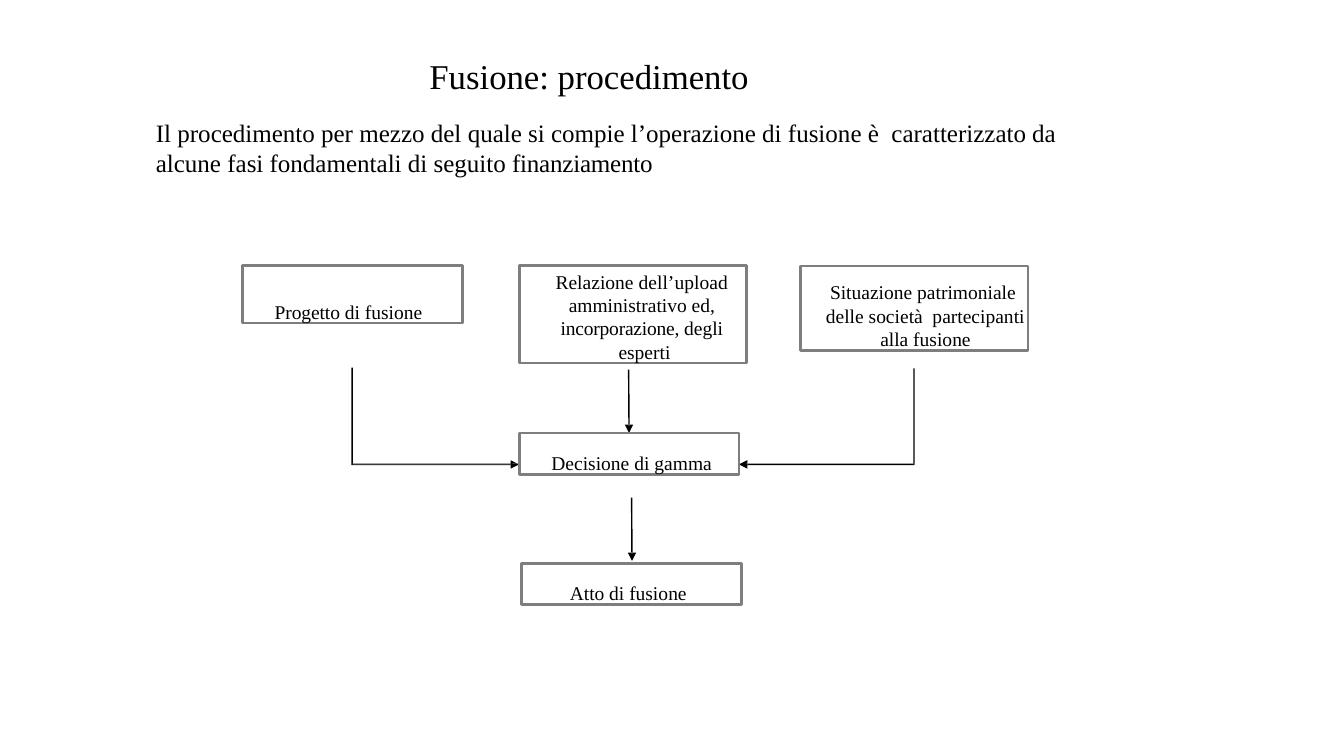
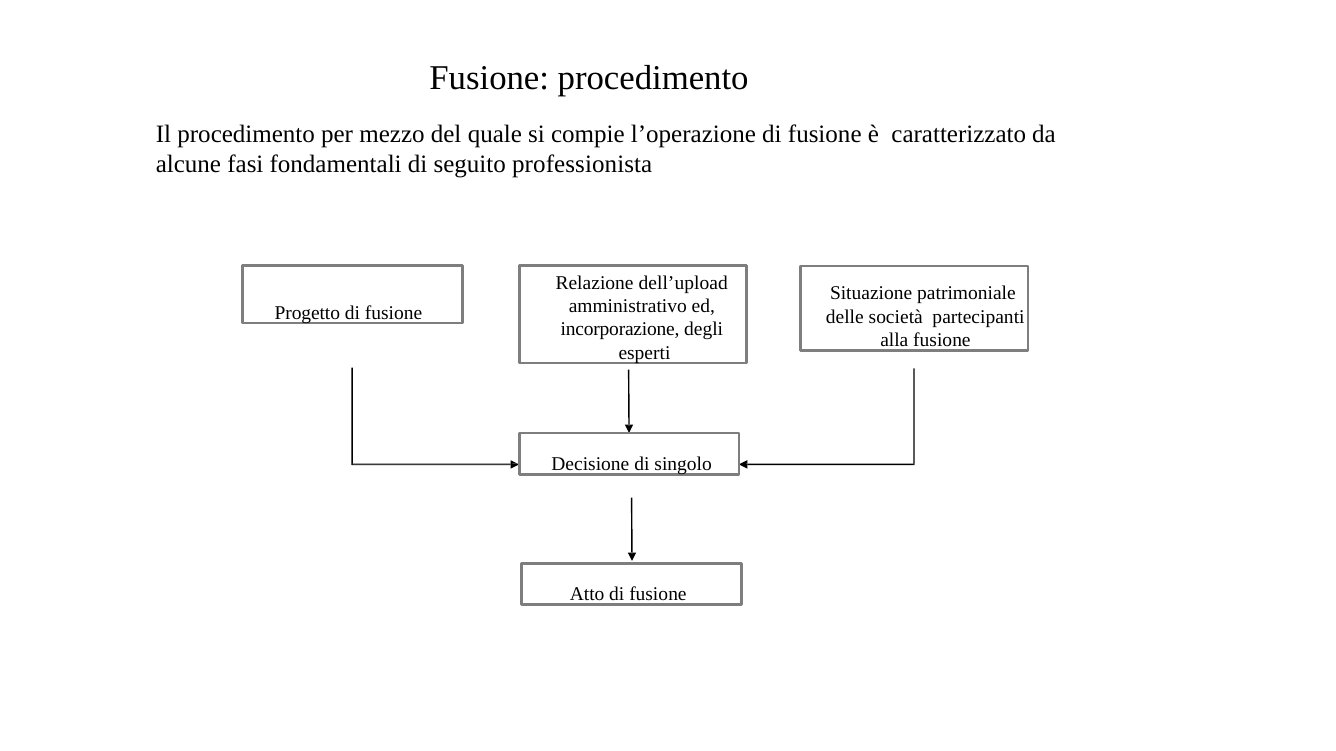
finanziamento: finanziamento -> professionista
gamma: gamma -> singolo
